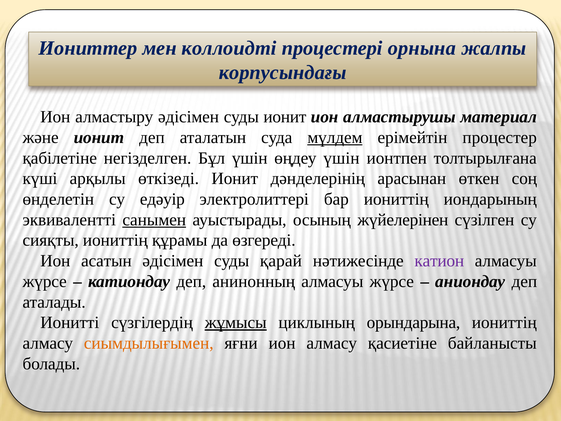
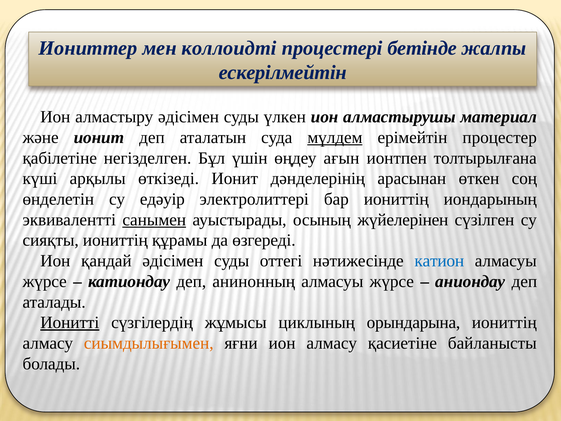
орнына: орнына -> бетінде
корпусындағы: корпусындағы -> ескерілмейтін
суды ионит: ионит -> үлкен
өңдеу үшін: үшін -> ағын
асатын: асатын -> қандай
қарай: қарай -> оттегі
катион colour: purple -> blue
Ионитті underline: none -> present
жұмысы underline: present -> none
